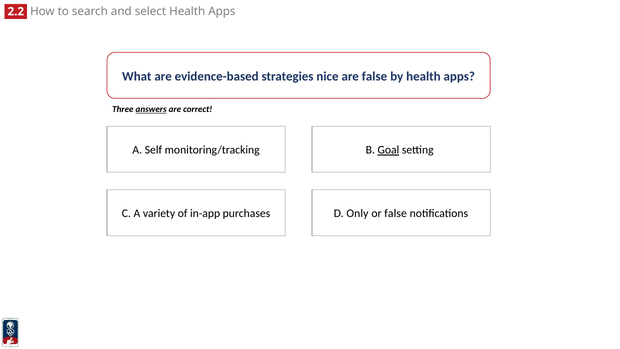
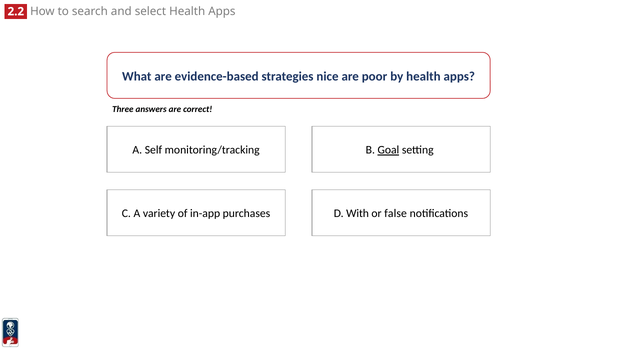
are false: false -> poor
answers underline: present -> none
Only: Only -> With
